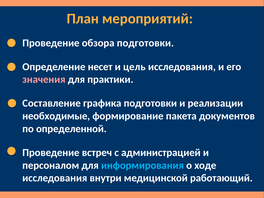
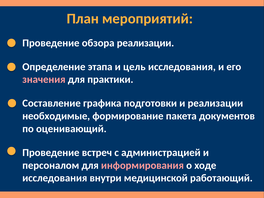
обзора подготовки: подготовки -> реализации
несет: несет -> этапа
определенной: определенной -> оценивающий
информирования colour: light blue -> pink
